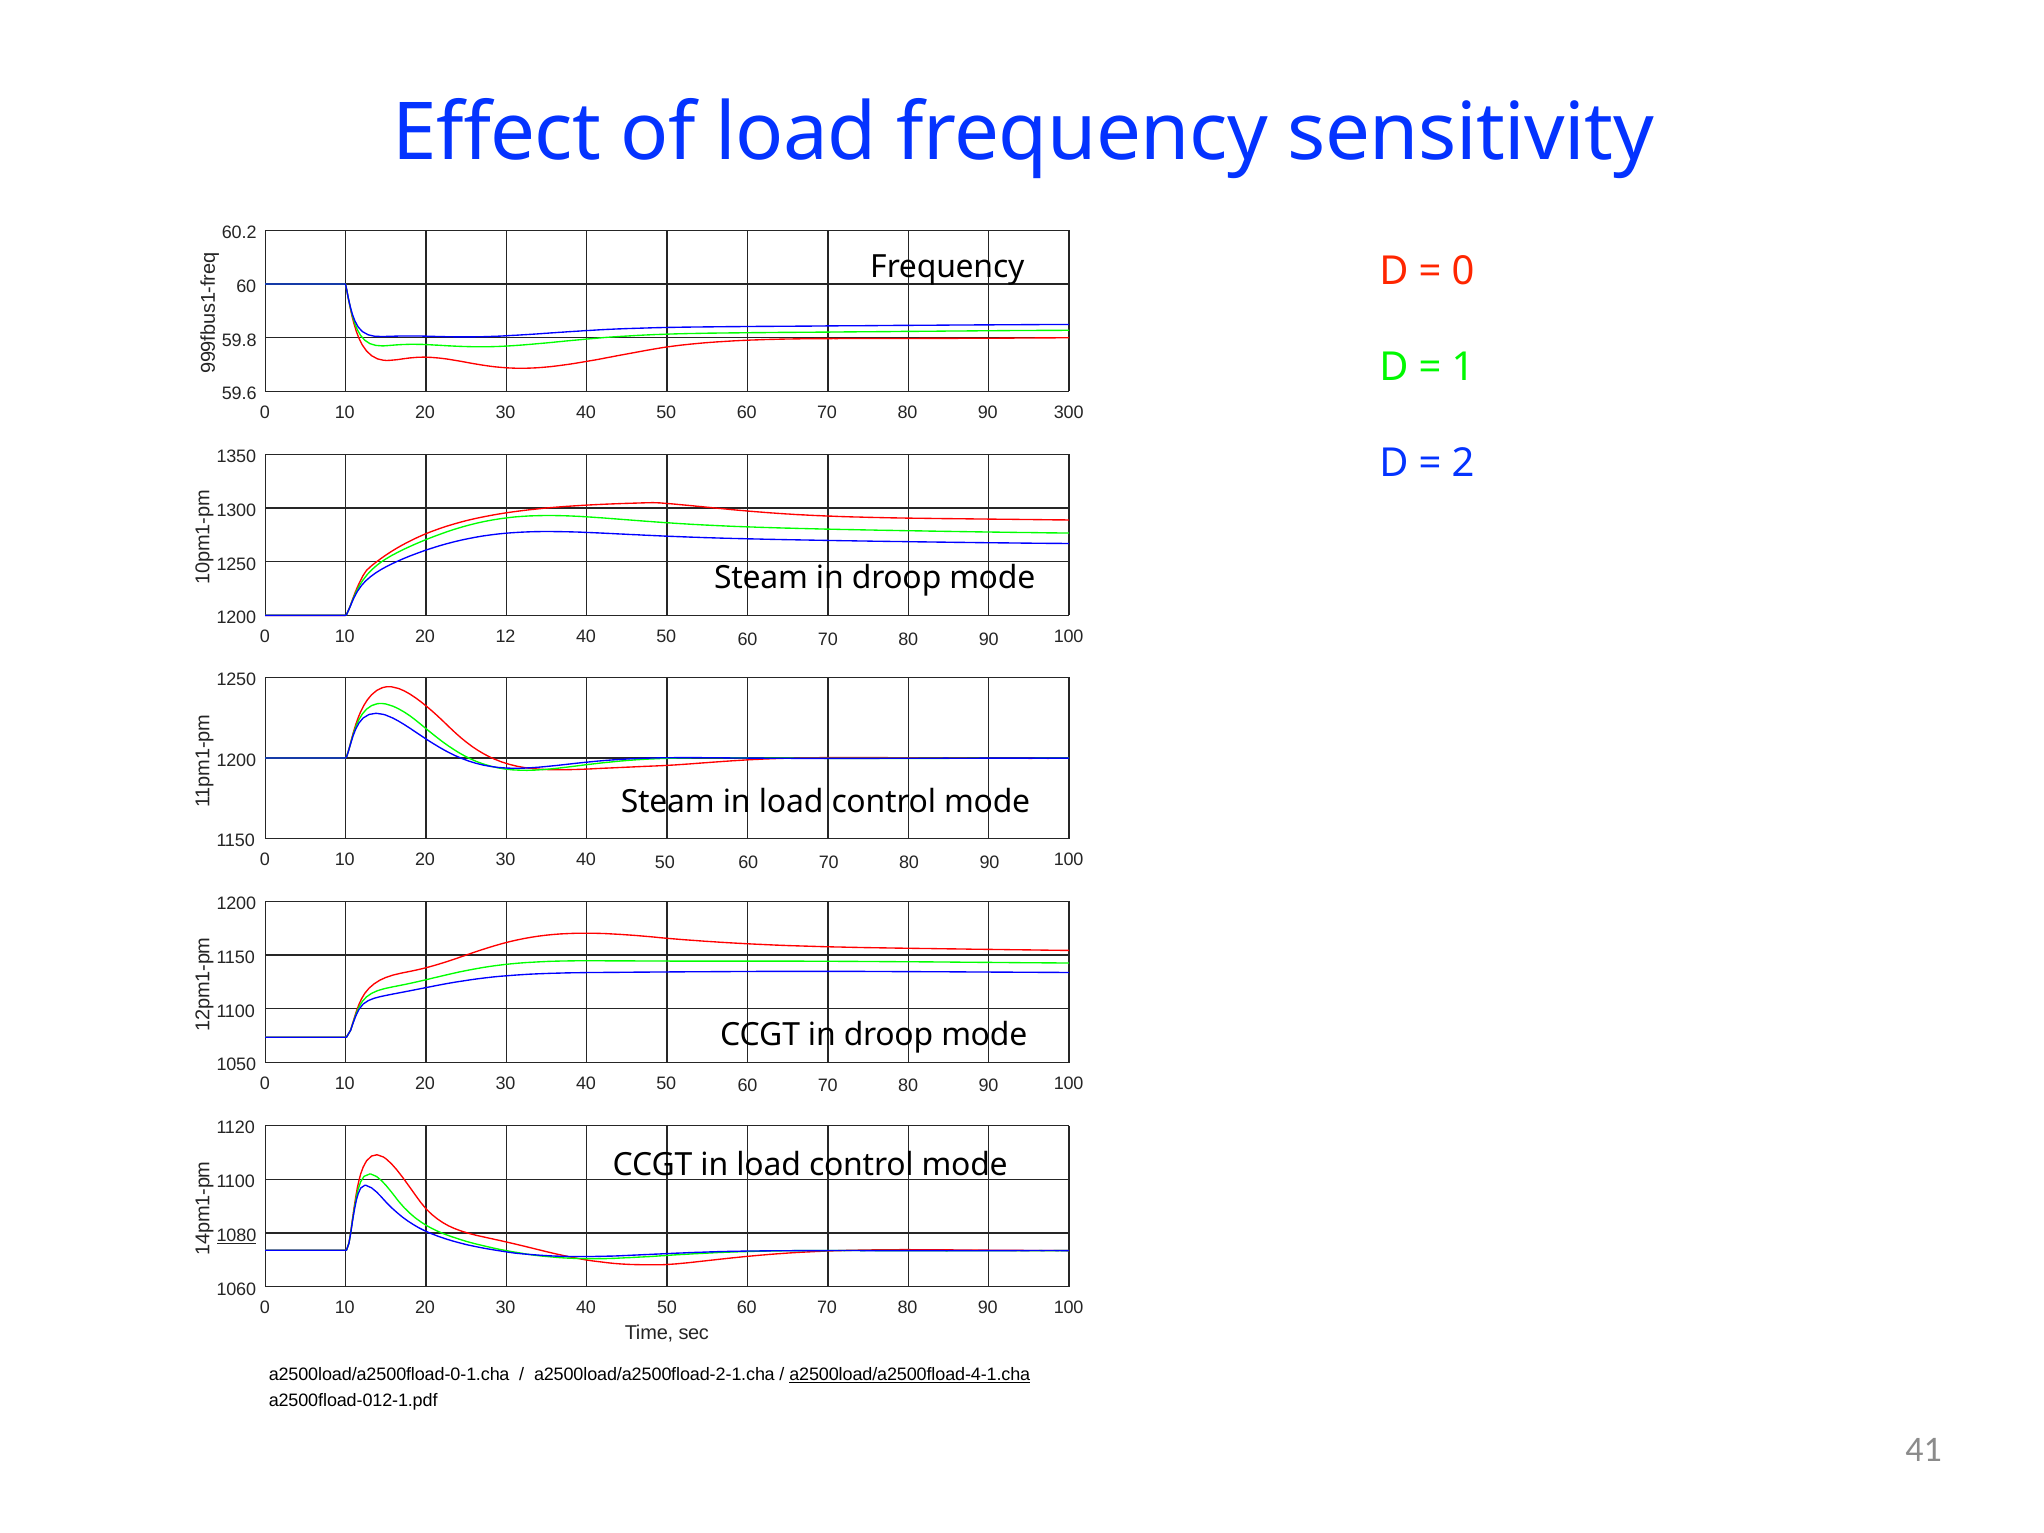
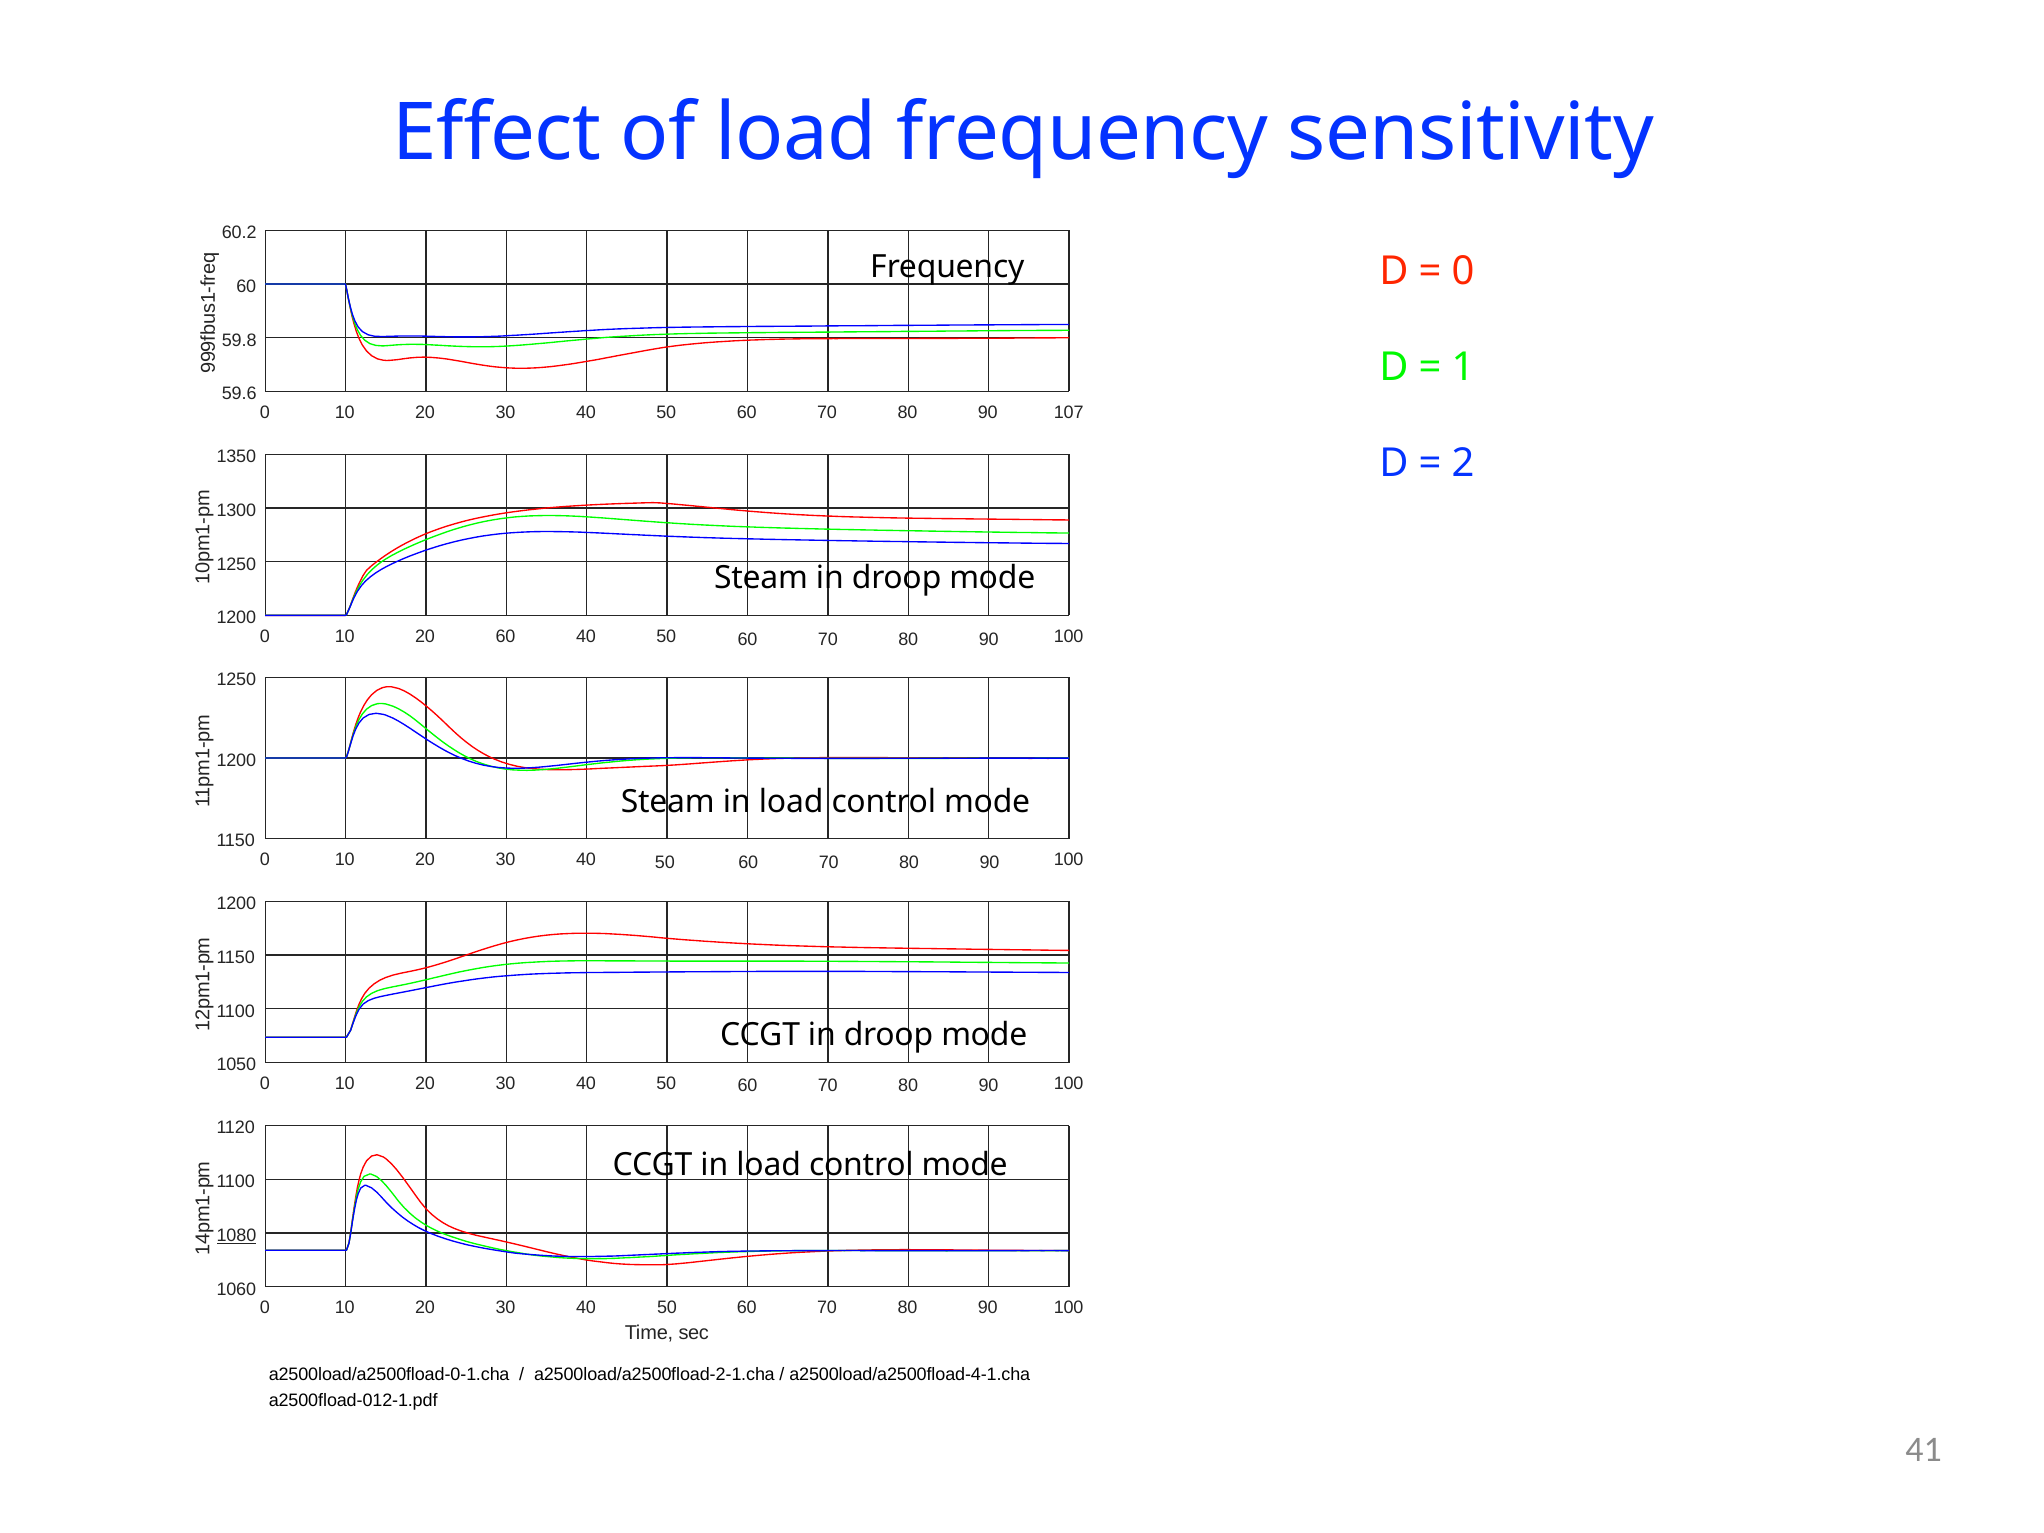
300: 300 -> 107
20 12: 12 -> 60
a2500load/a2500fload-4-1.cha underline: present -> none
